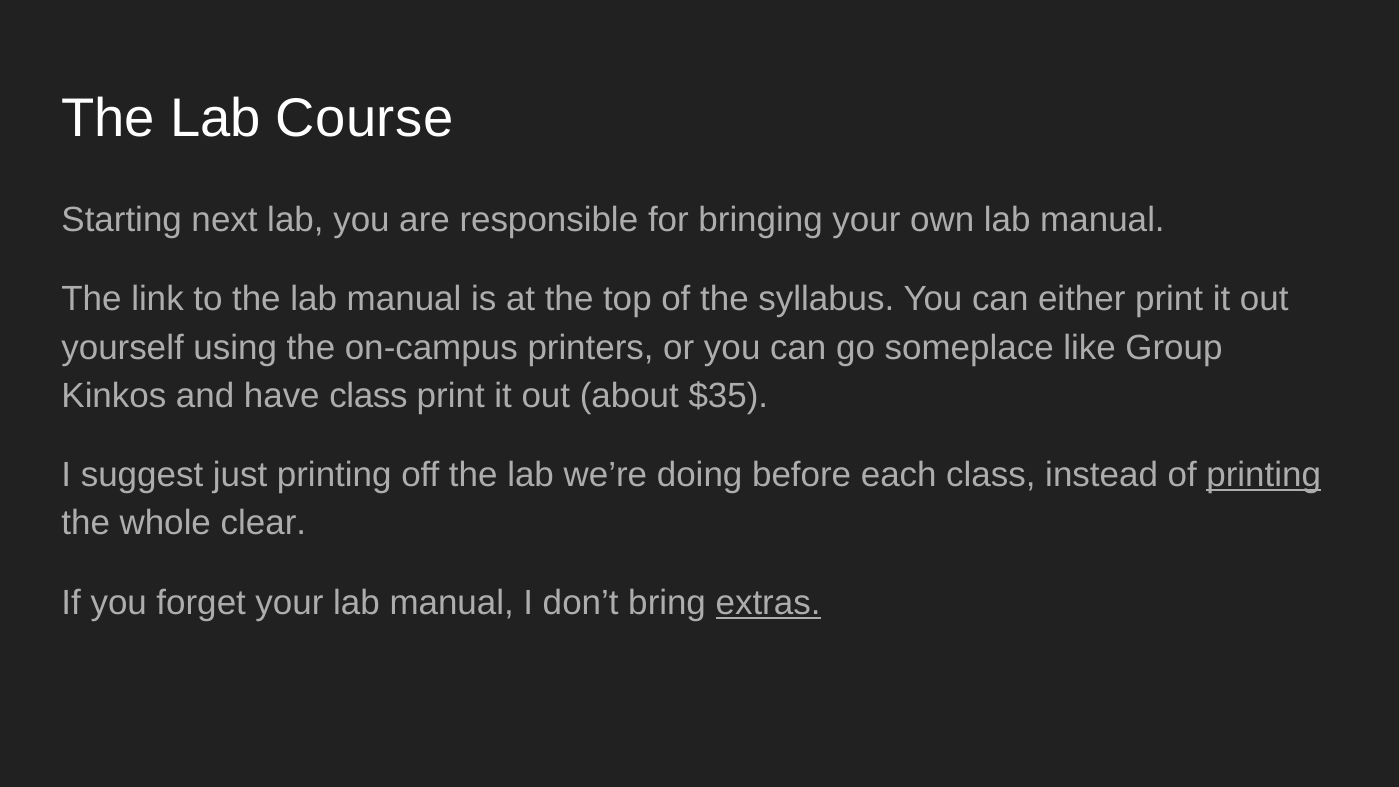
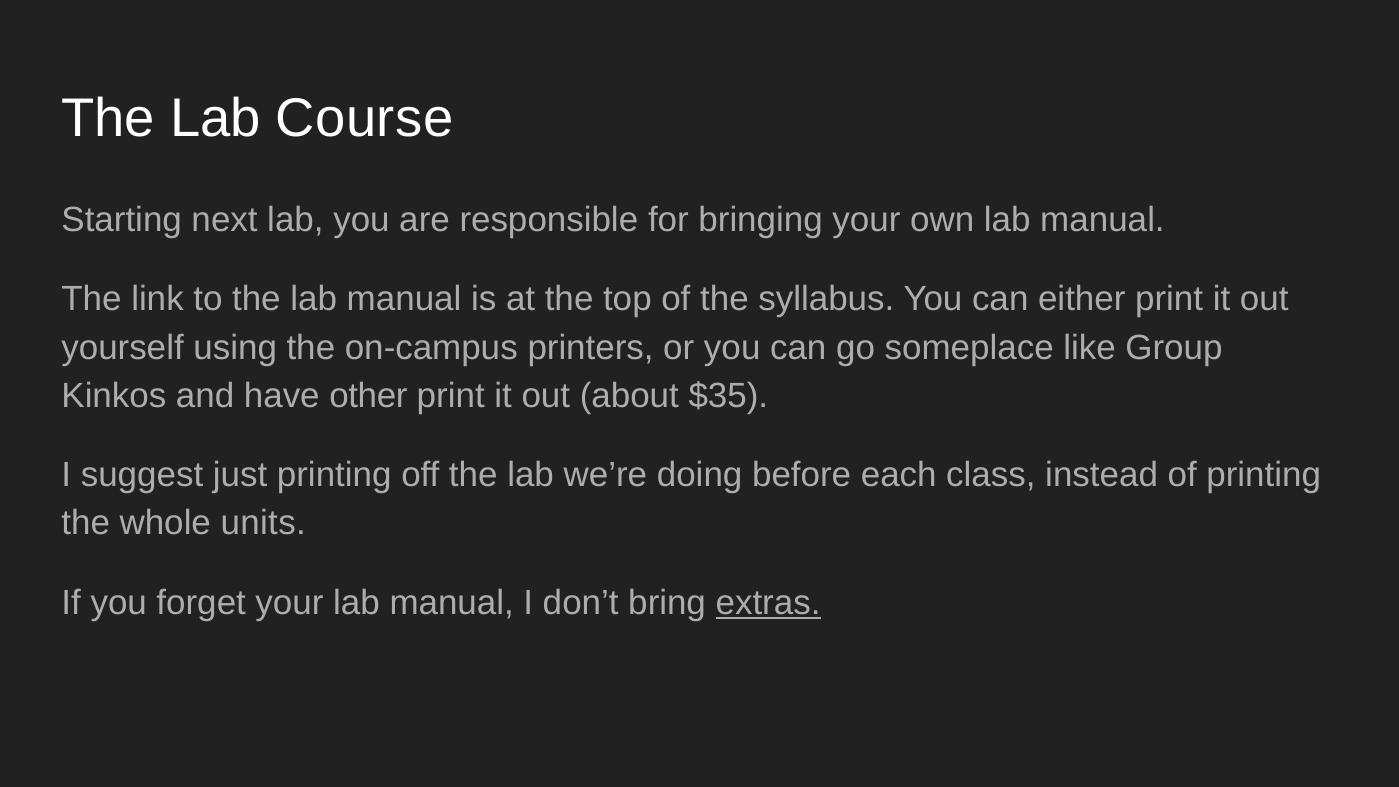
have class: class -> other
printing at (1264, 475) underline: present -> none
clear: clear -> units
